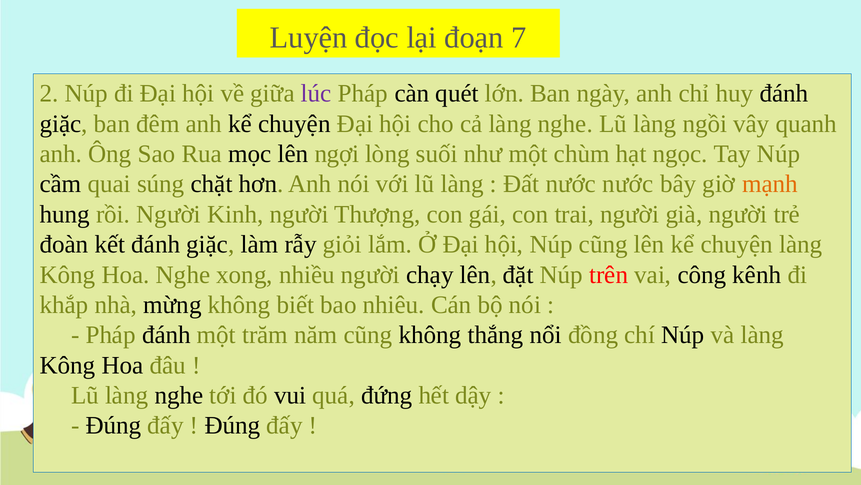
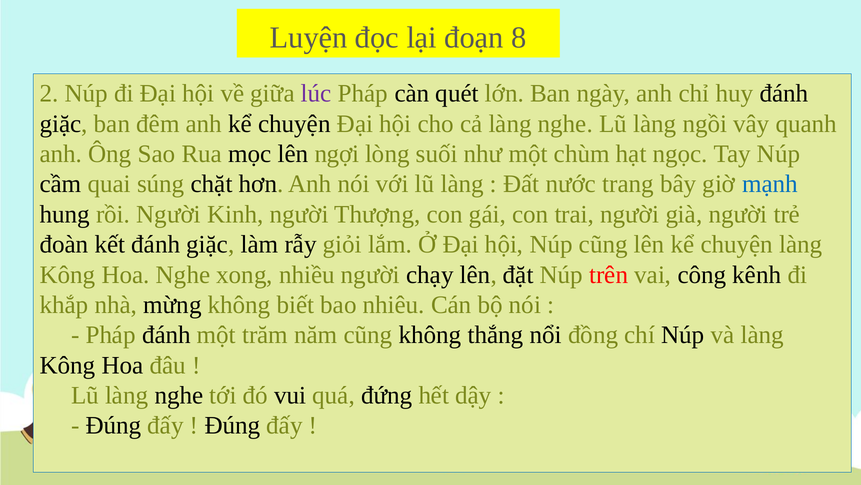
7: 7 -> 8
nước nước: nước -> trang
mạnh colour: orange -> blue
